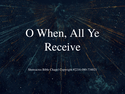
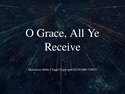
When: When -> Grace
